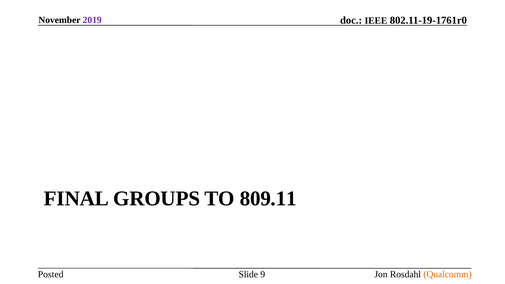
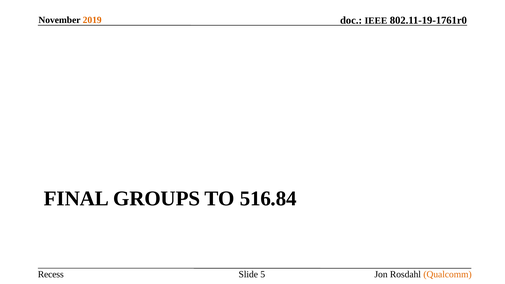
2019 colour: purple -> orange
809.11: 809.11 -> 516.84
Posted: Posted -> Recess
9: 9 -> 5
